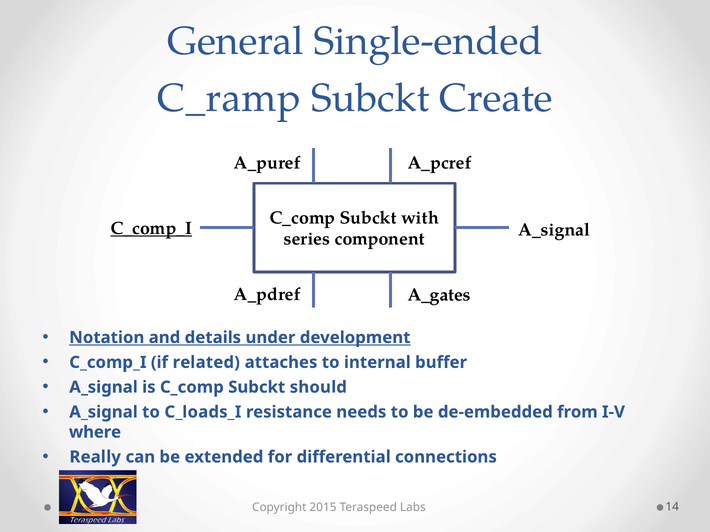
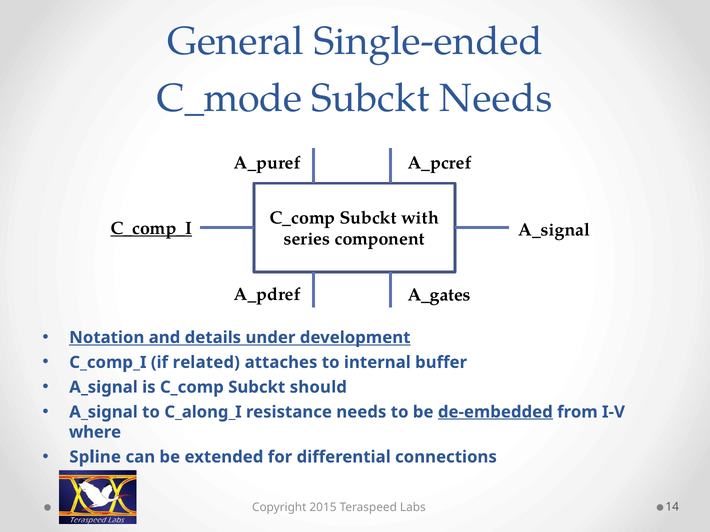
C_ramp: C_ramp -> C_mode
Subckt Create: Create -> Needs
C_loads_I: C_loads_I -> C_along_I
de-embedded underline: none -> present
Really: Really -> Spline
